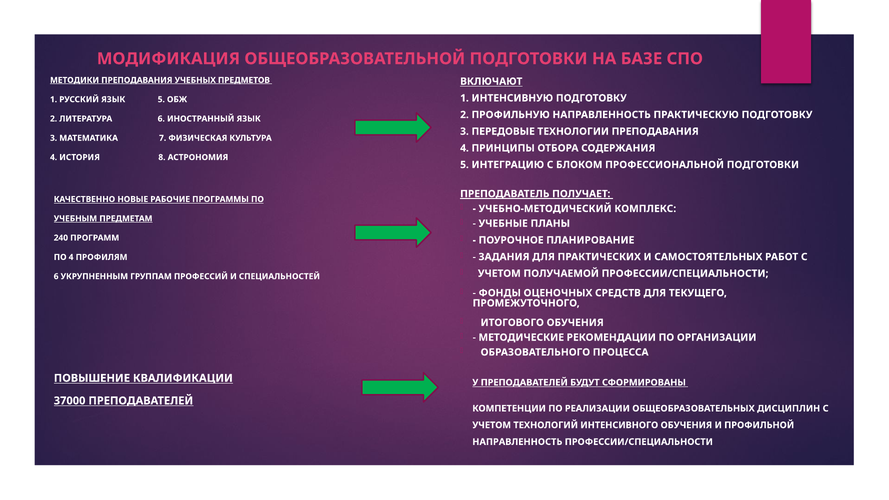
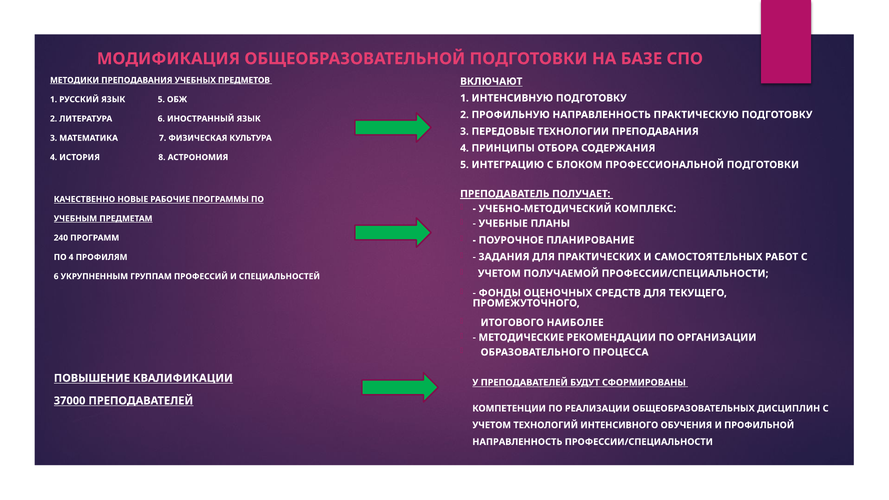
ИТОГОВОГО ОБУЧЕНИЯ: ОБУЧЕНИЯ -> НАИБОЛЕЕ
